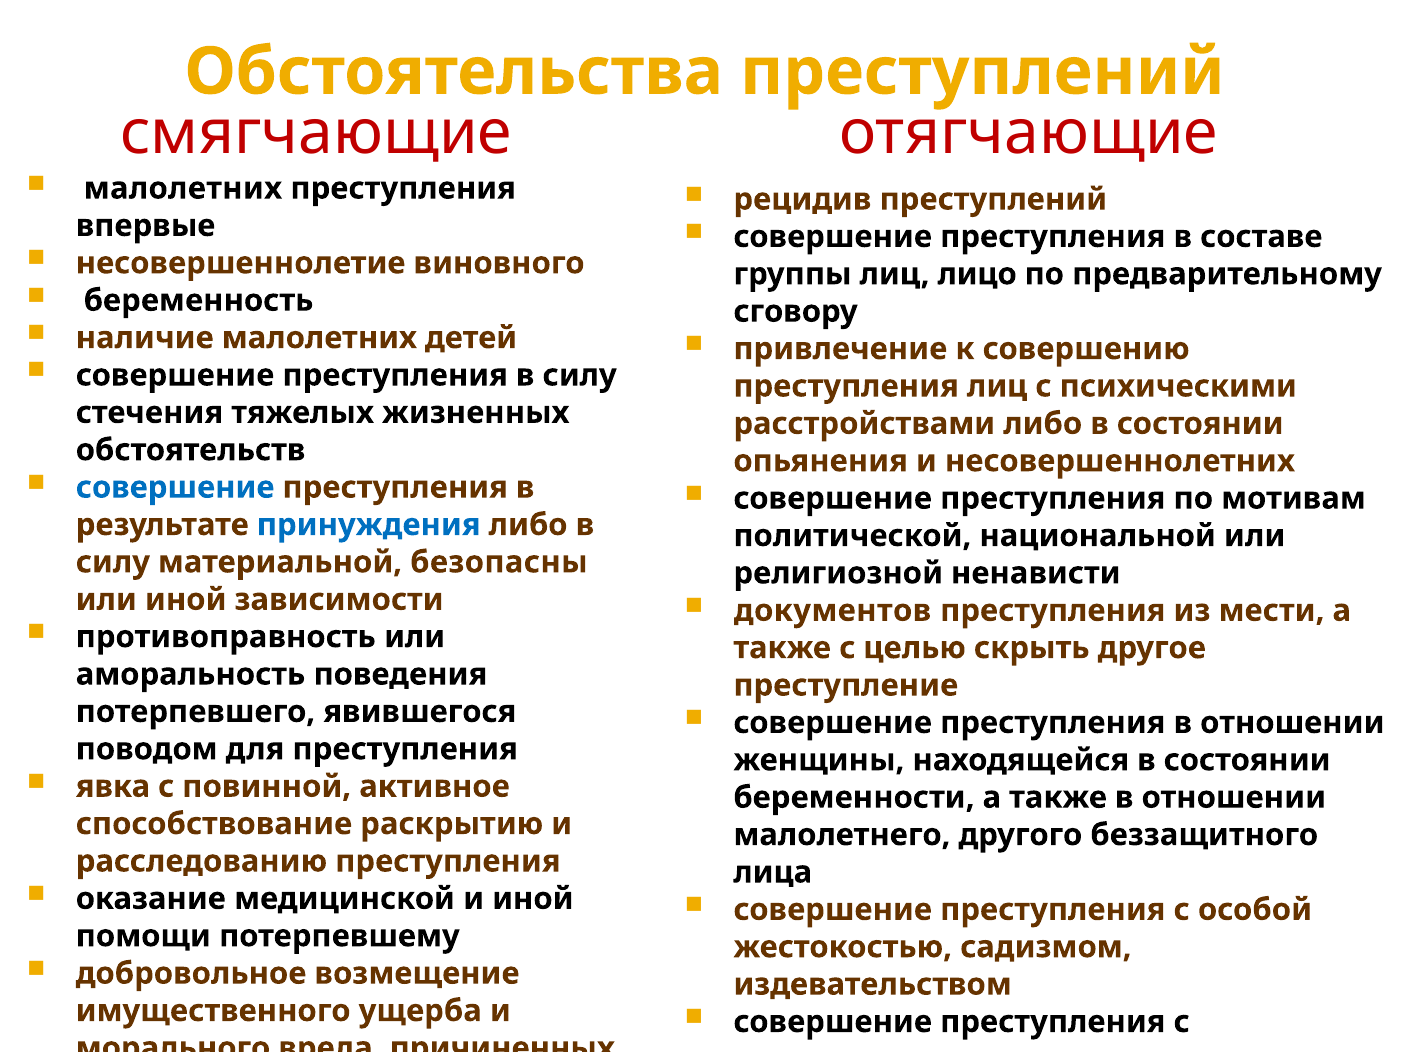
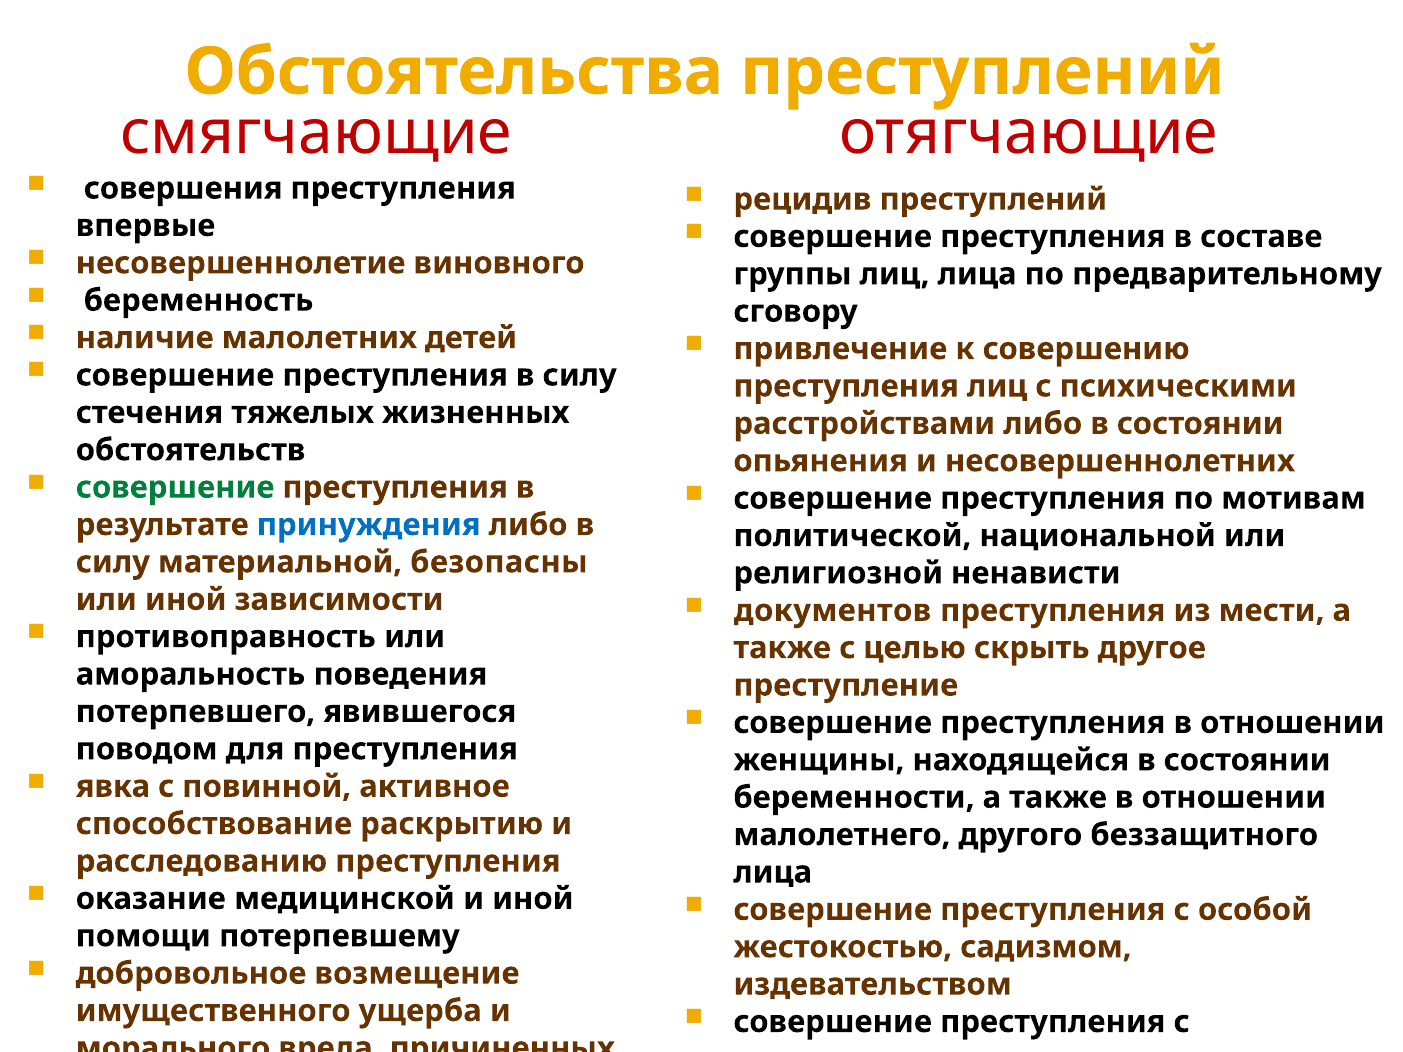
малолетних at (183, 188): малолетних -> совершения
лиц лицо: лицо -> лица
совершение at (175, 488) colour: blue -> green
